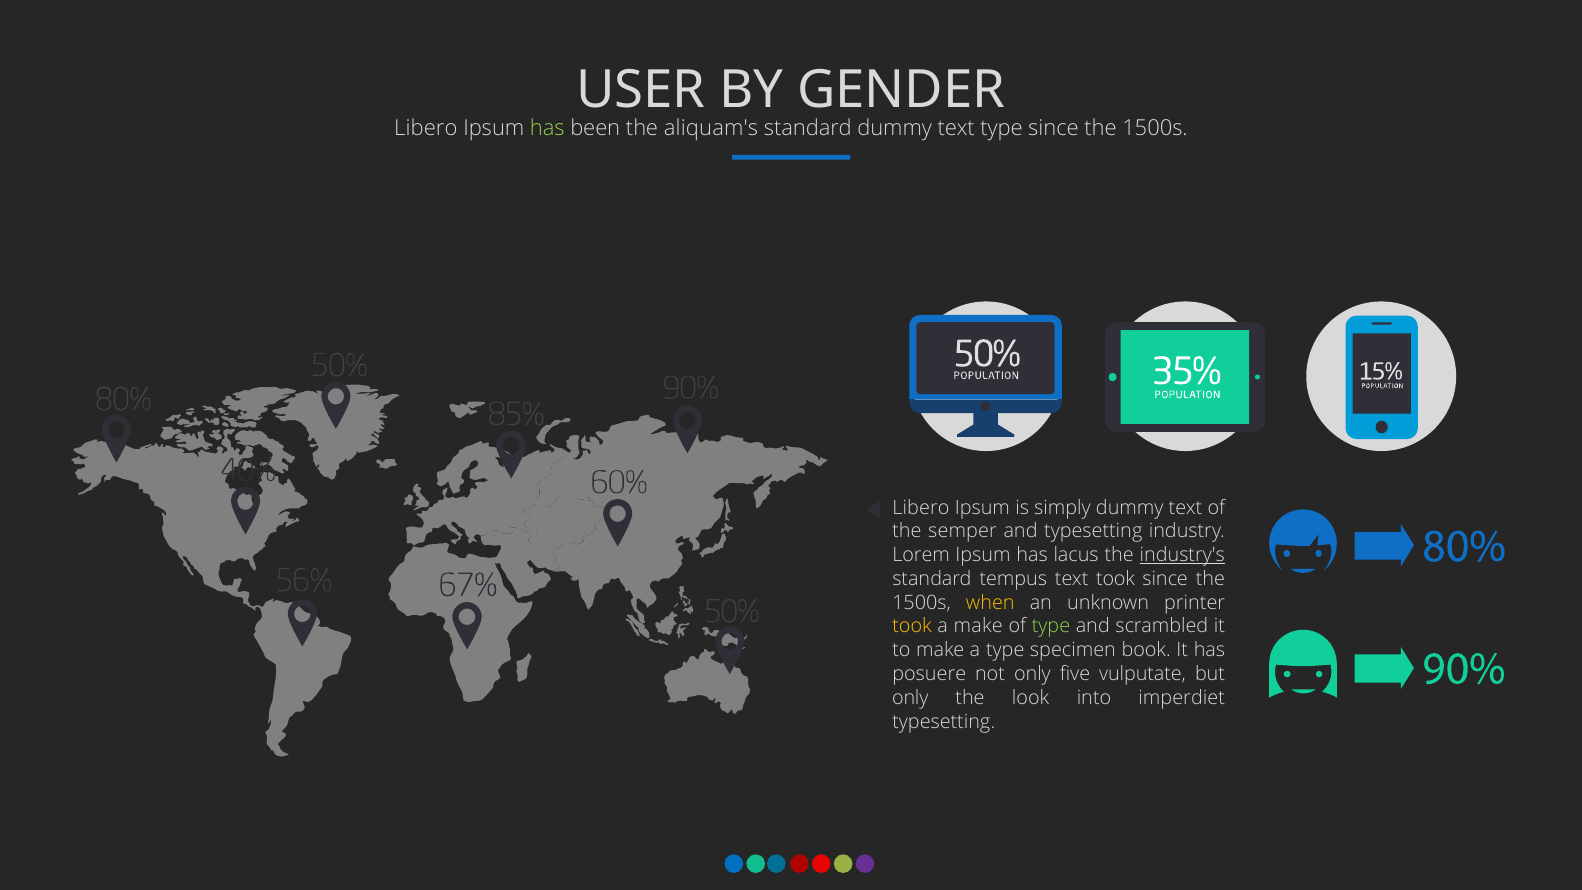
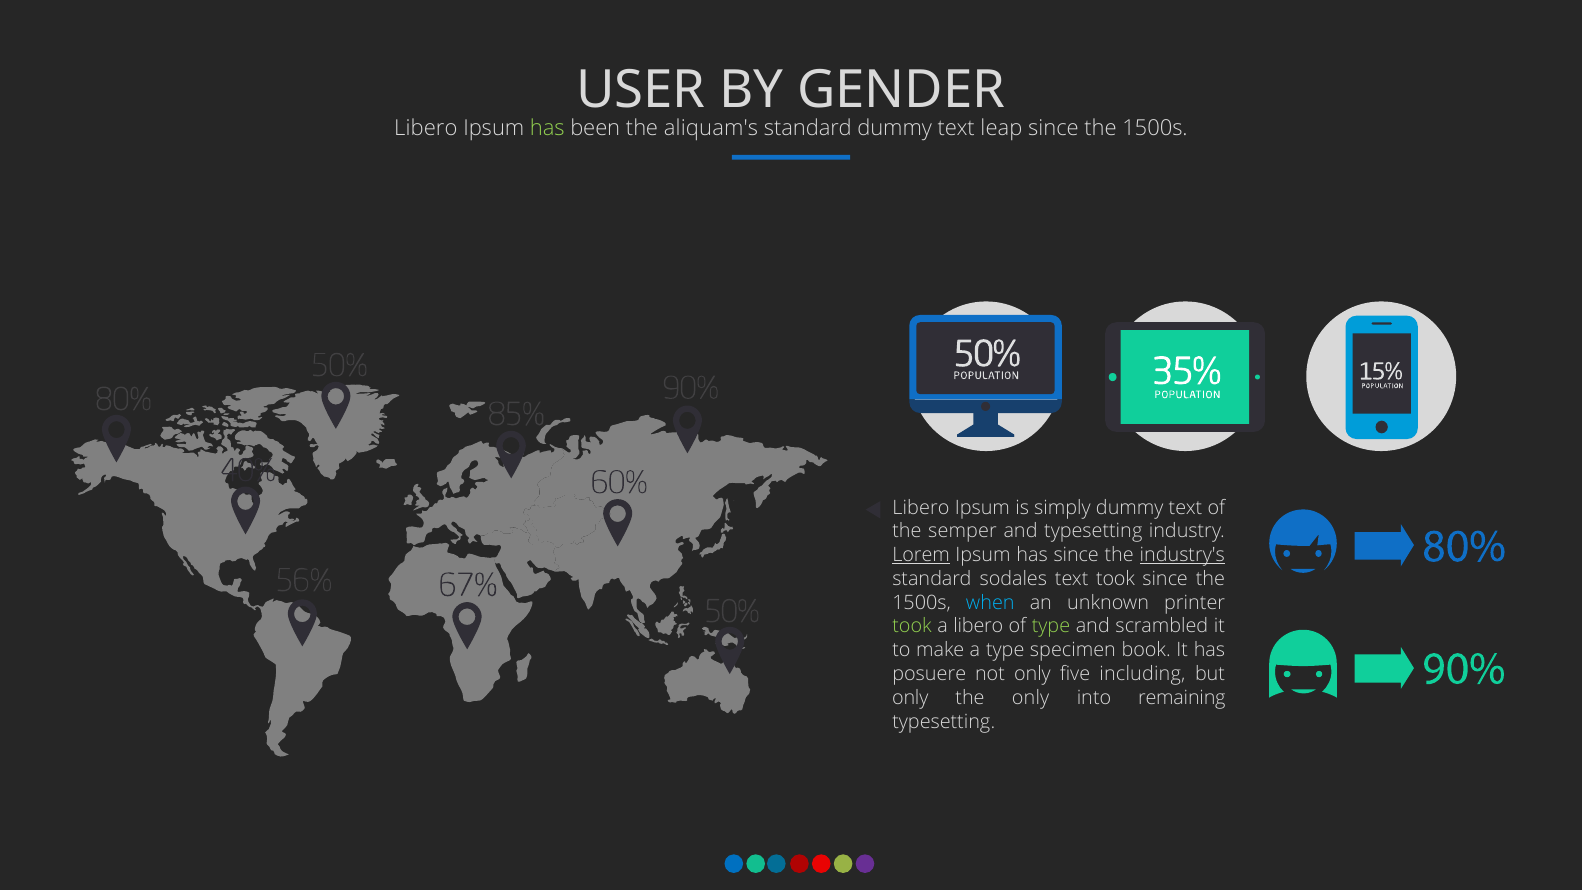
type at (1002, 128): type -> leap
Lorem underline: none -> present
has lacus: lacus -> since
tempus: tempus -> sodales
when colour: yellow -> light blue
took at (912, 626) colour: yellow -> light green
a make: make -> libero
vulputate: vulputate -> including
the look: look -> only
imperdiet: imperdiet -> remaining
